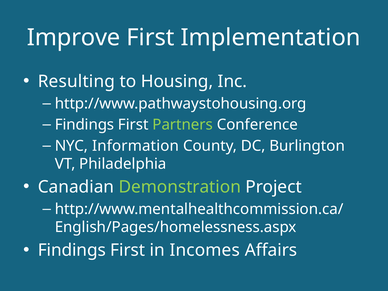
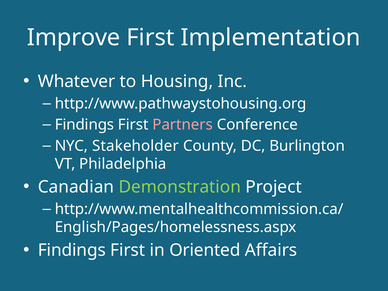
Resulting: Resulting -> Whatever
Partners colour: light green -> pink
Information: Information -> Stakeholder
Incomes: Incomes -> Oriented
